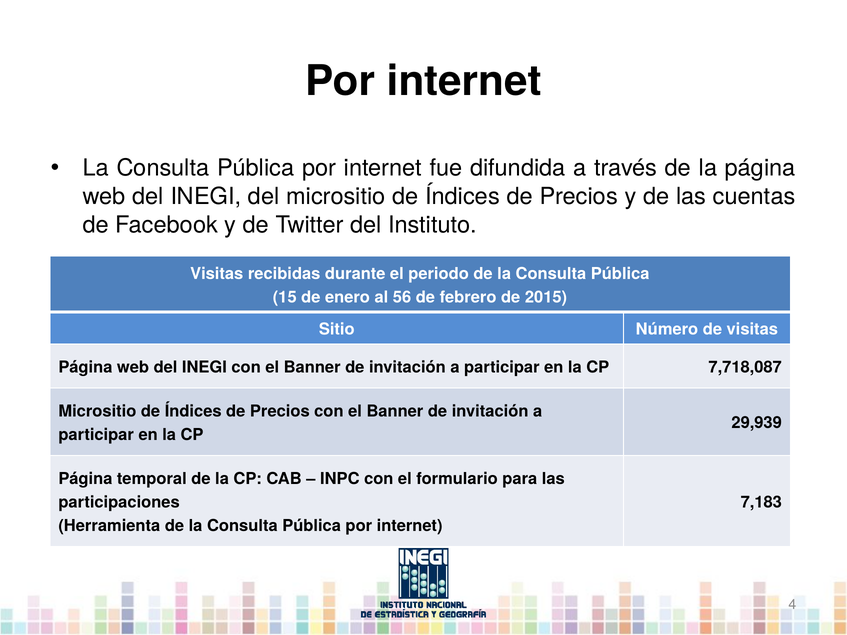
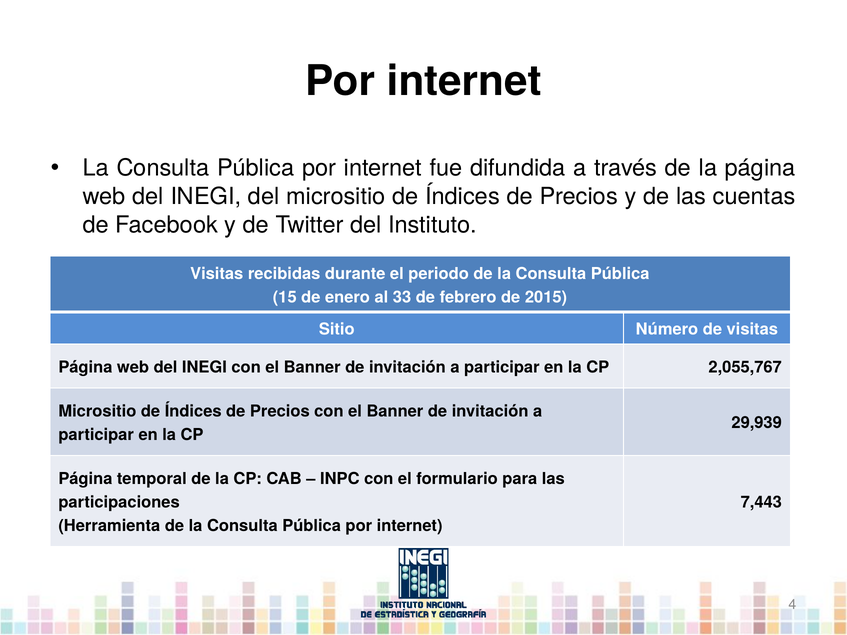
56: 56 -> 33
7,718,087: 7,718,087 -> 2,055,767
7,183: 7,183 -> 7,443
